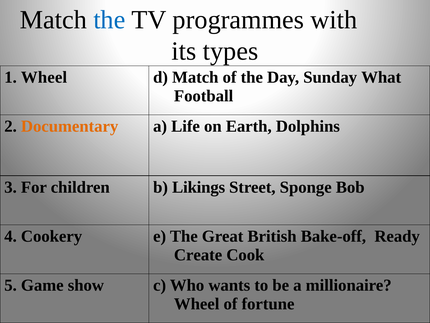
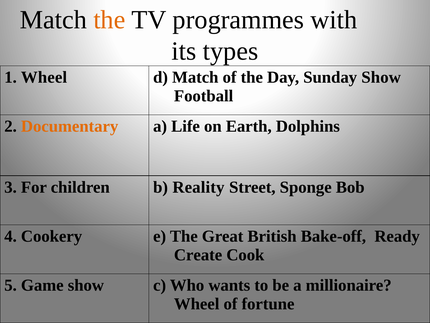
the at (109, 20) colour: blue -> orange
Sunday What: What -> Show
Likings: Likings -> Reality
